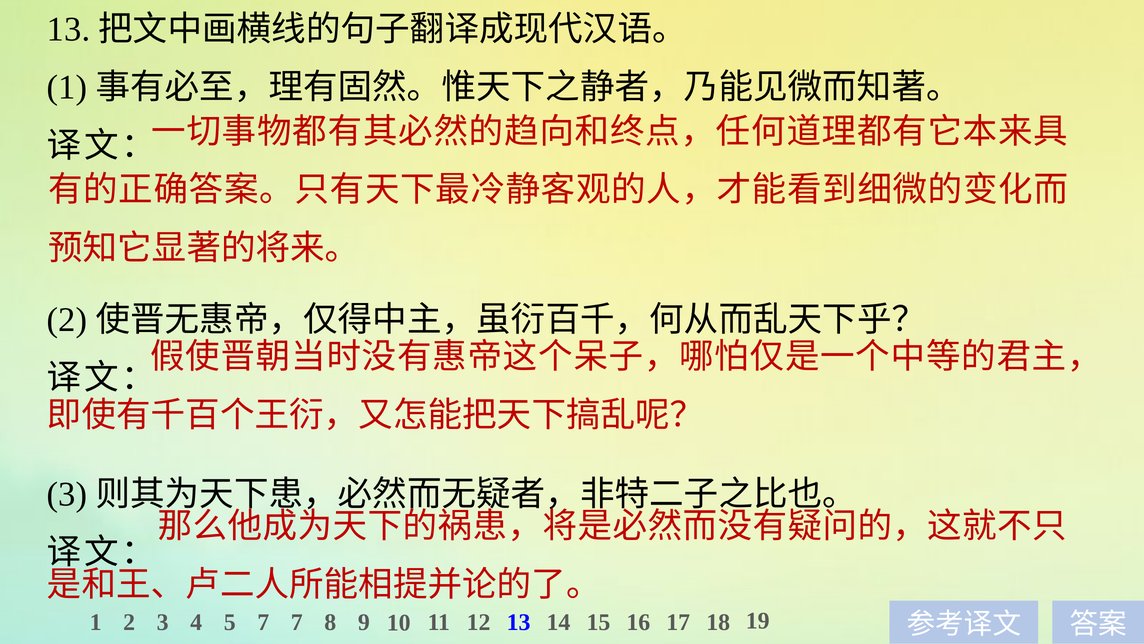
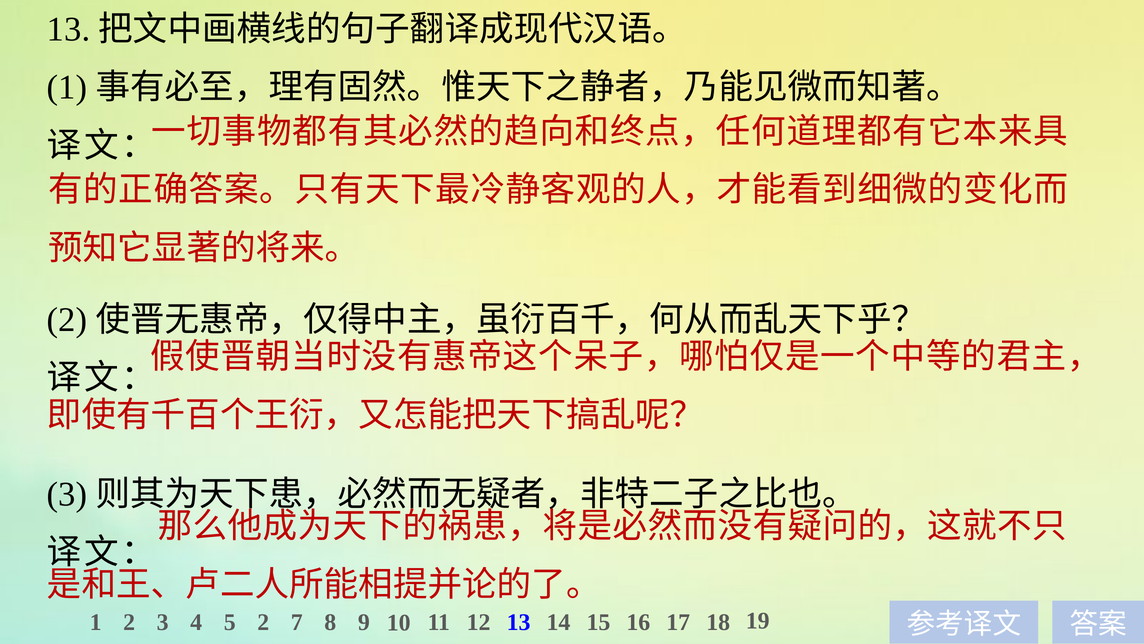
5 7: 7 -> 2
